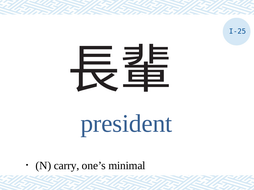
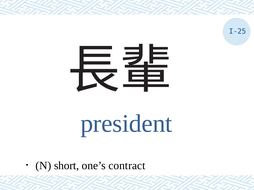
carry: carry -> short
minimal: minimal -> contract
